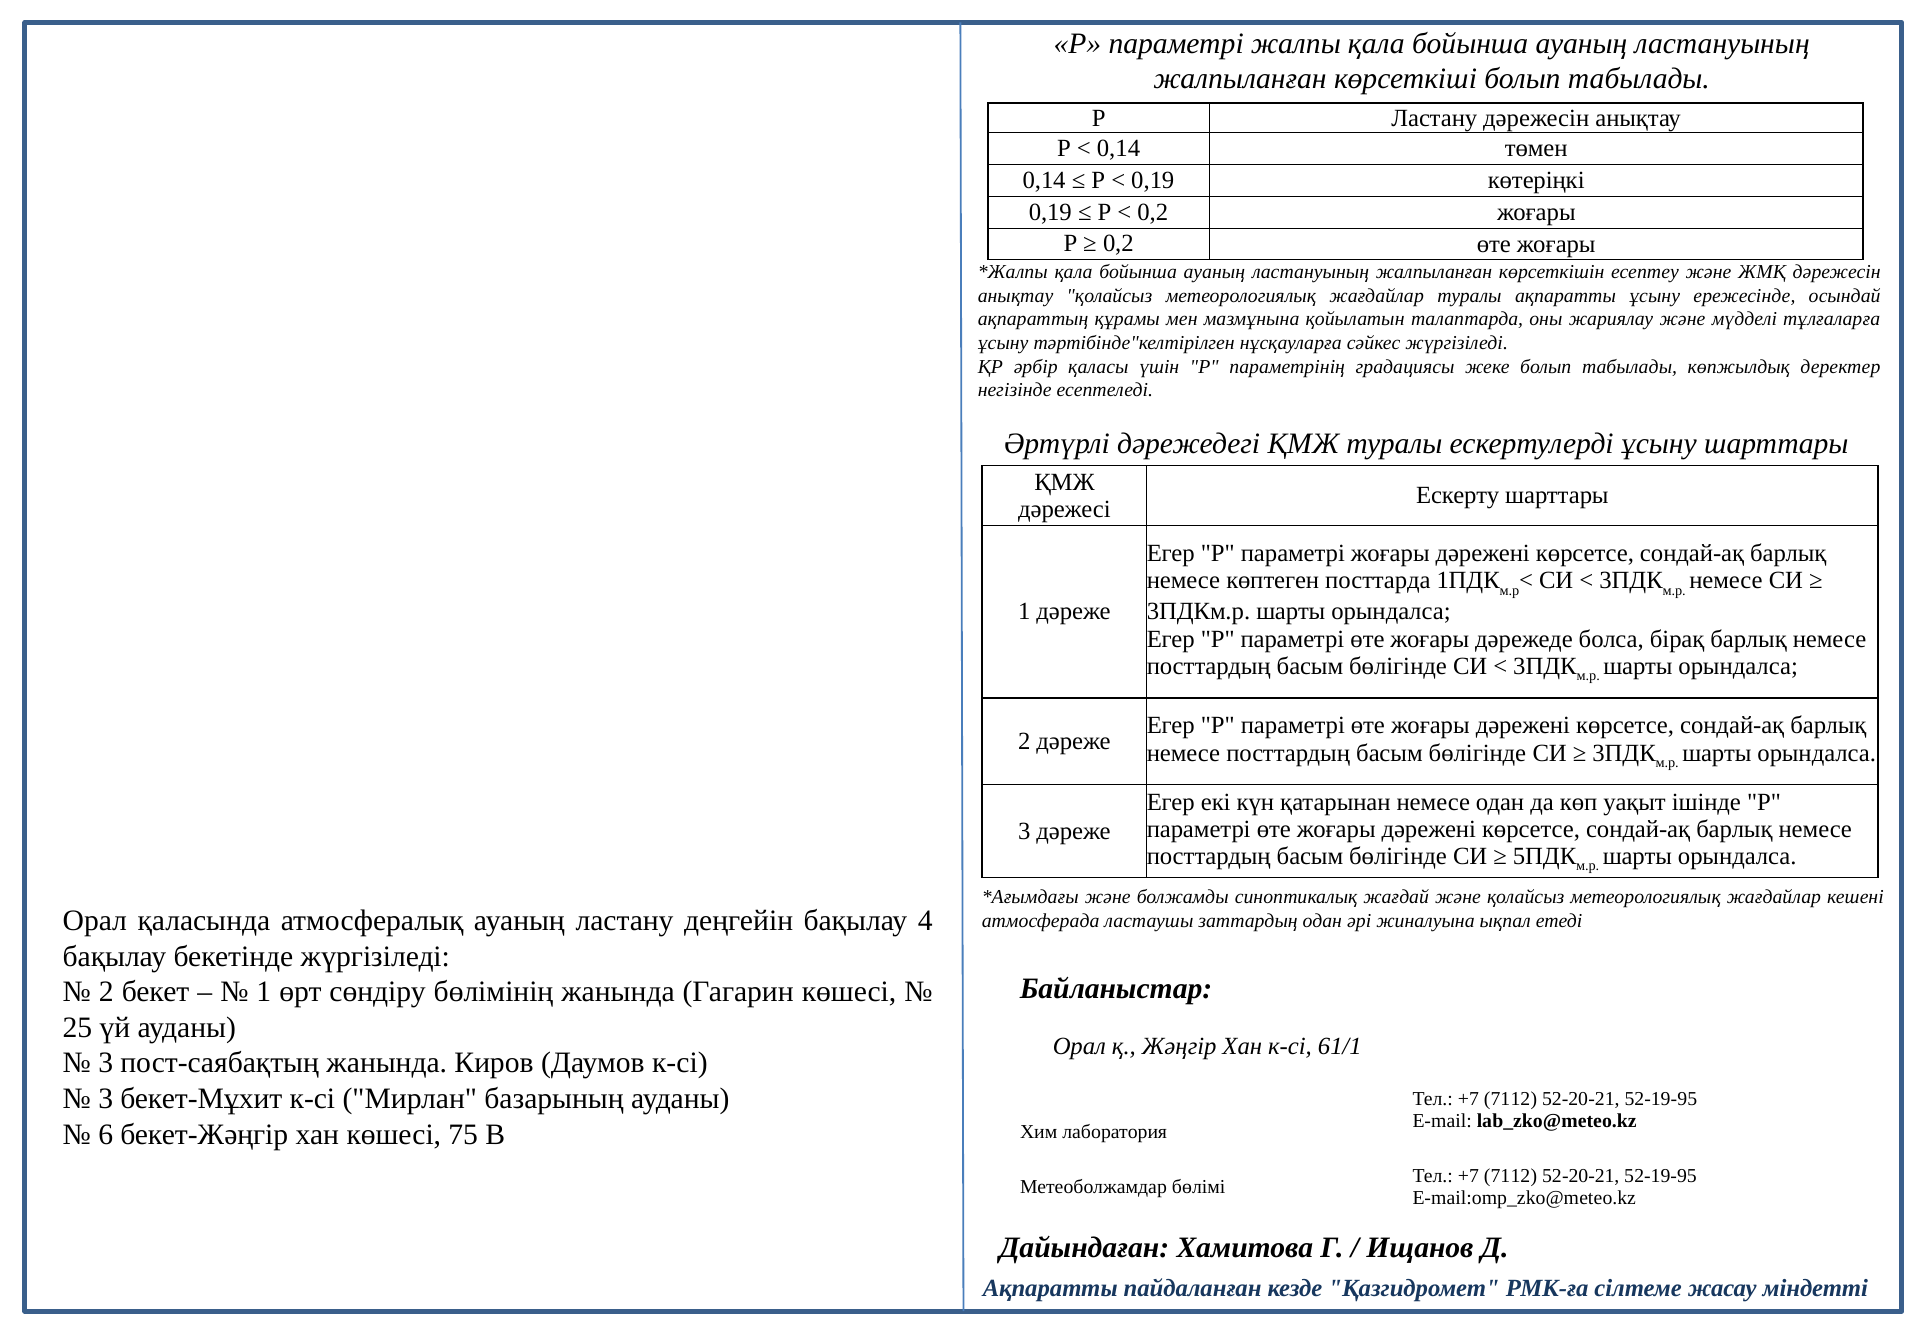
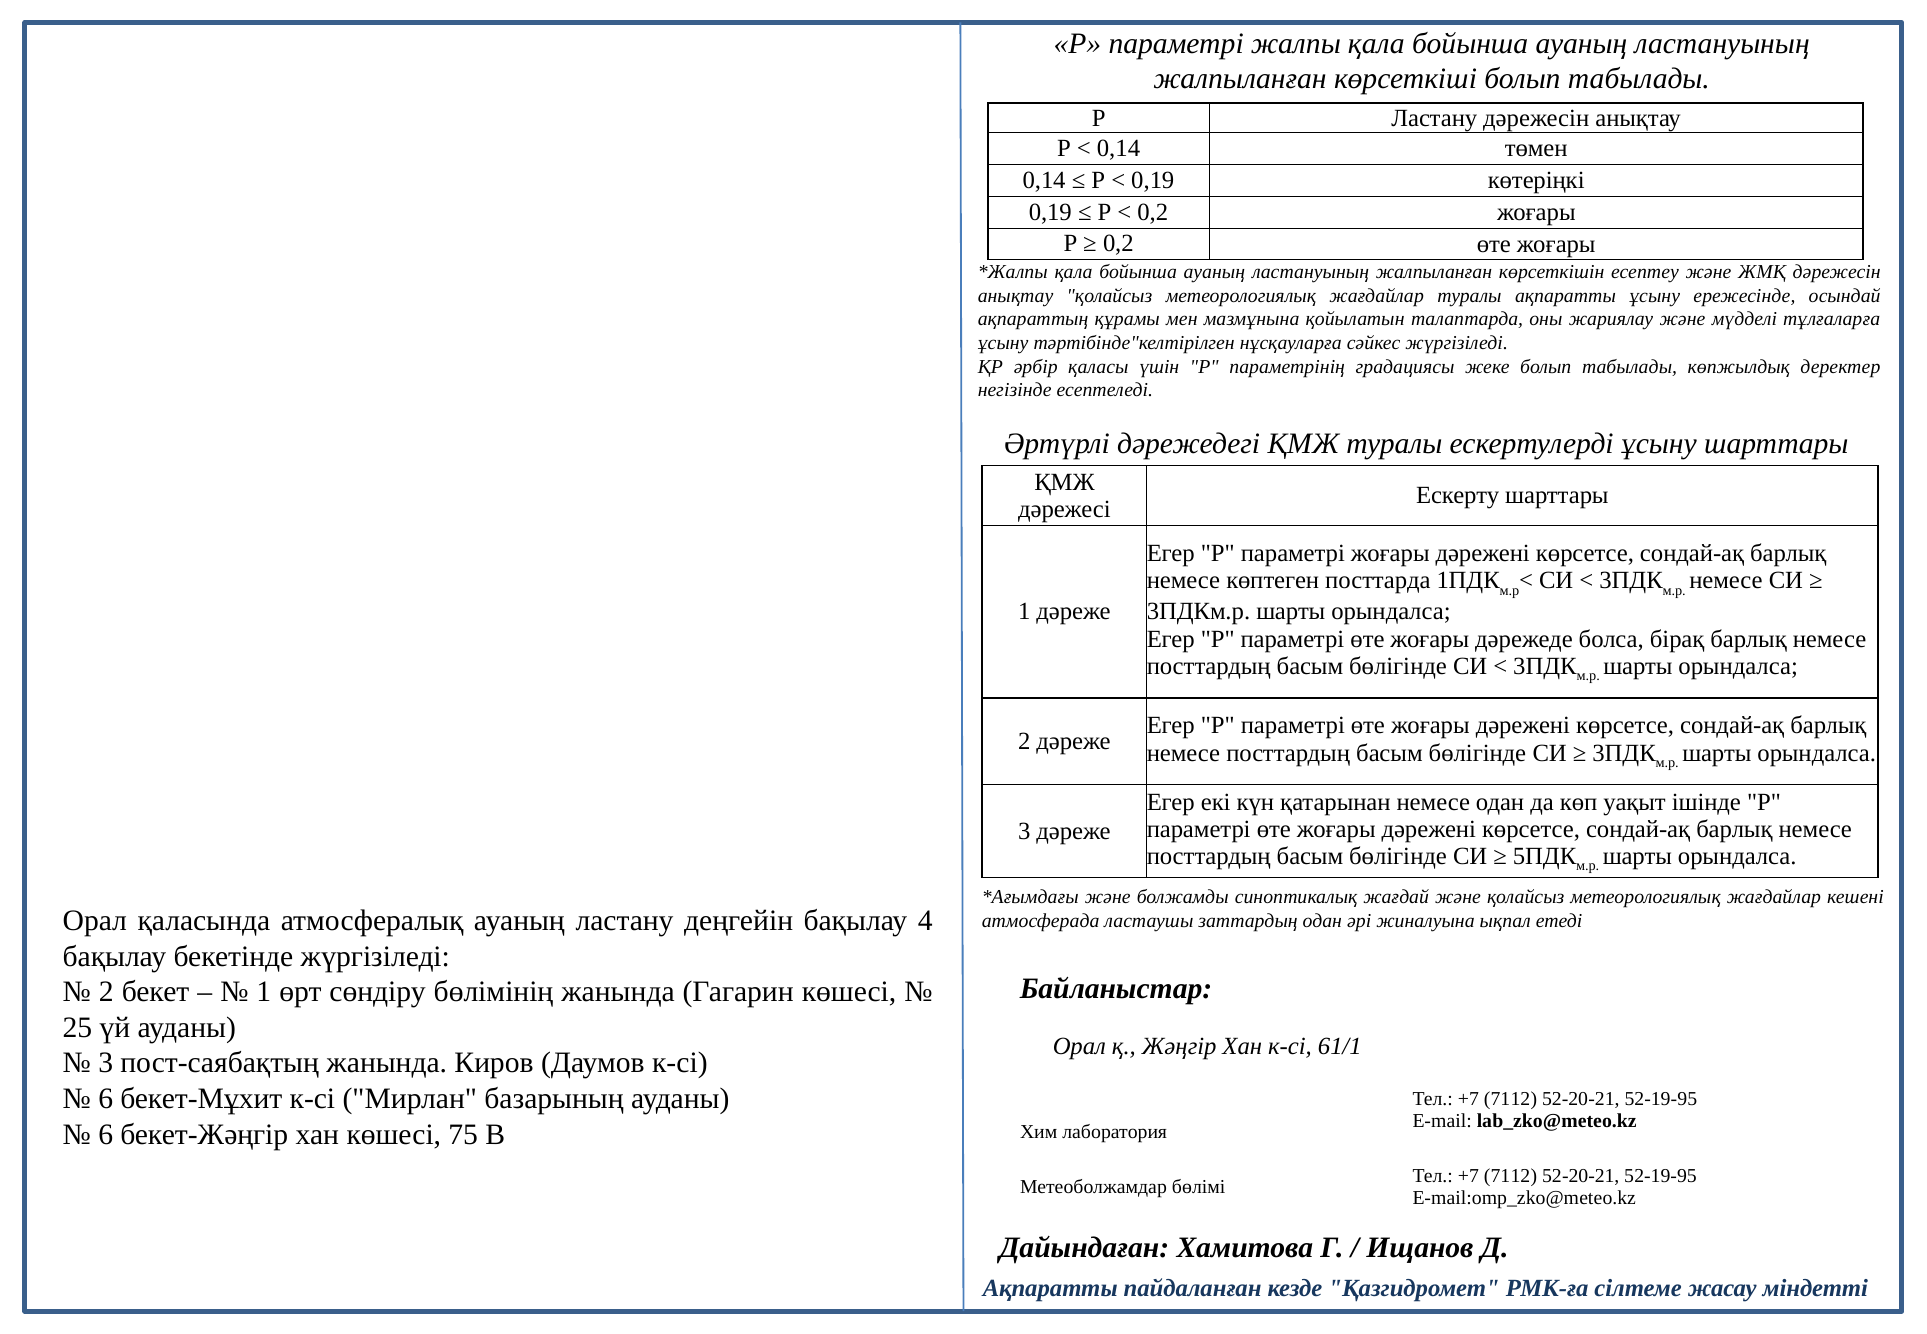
3 at (106, 1099): 3 -> 6
